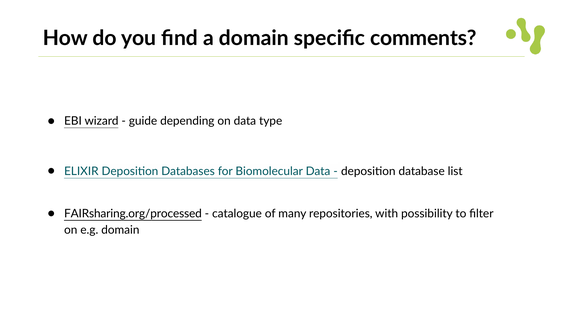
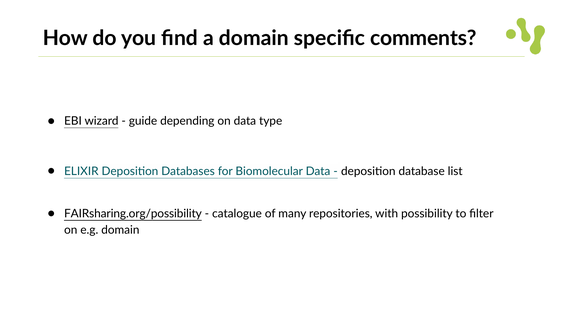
FAIRsharing.org/processed: FAIRsharing.org/processed -> FAIRsharing.org/possibility
